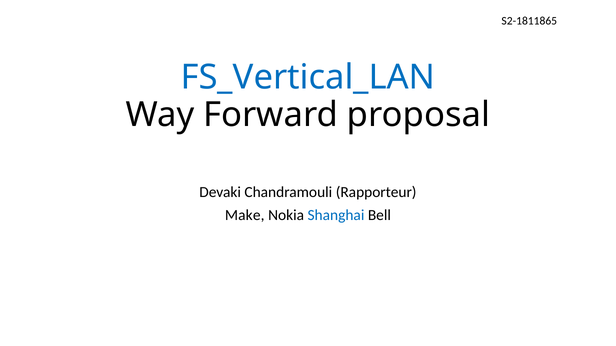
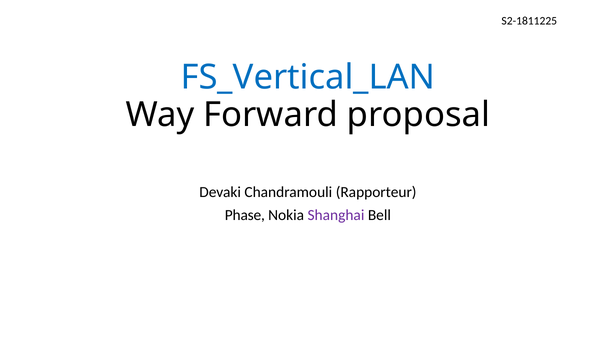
S2-1811865: S2-1811865 -> S2-1811225
Make: Make -> Phase
Shanghai colour: blue -> purple
